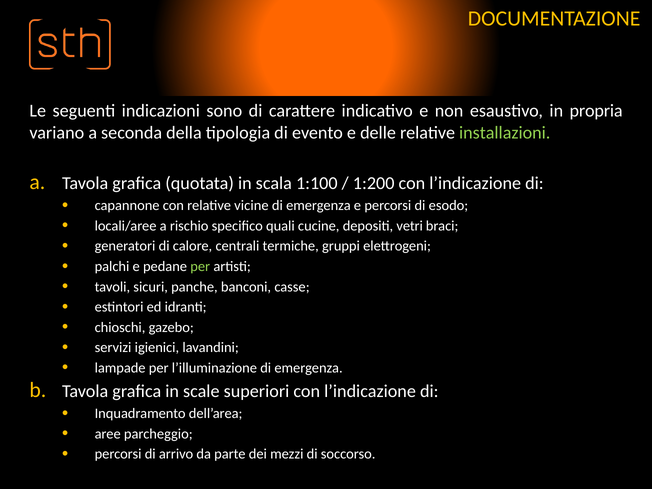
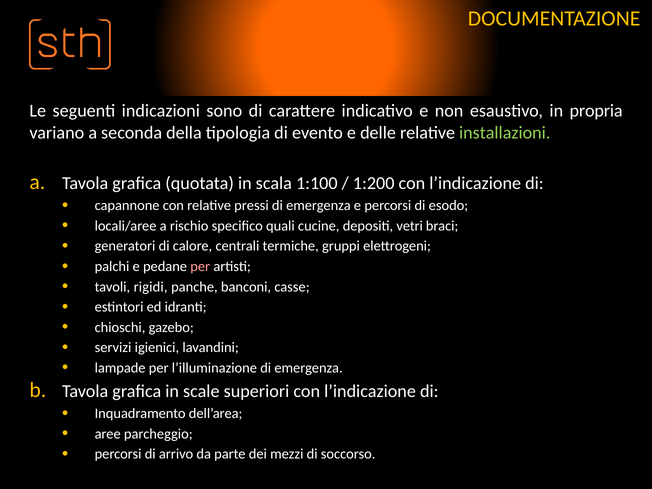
vicine: vicine -> pressi
per at (200, 266) colour: light green -> pink
sicuri: sicuri -> rigidi
